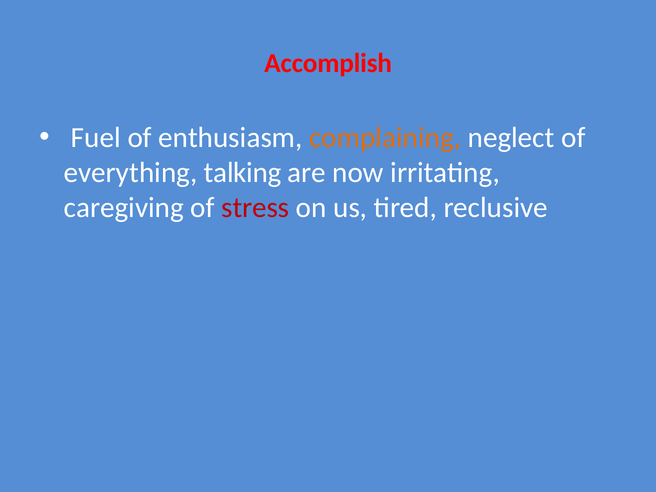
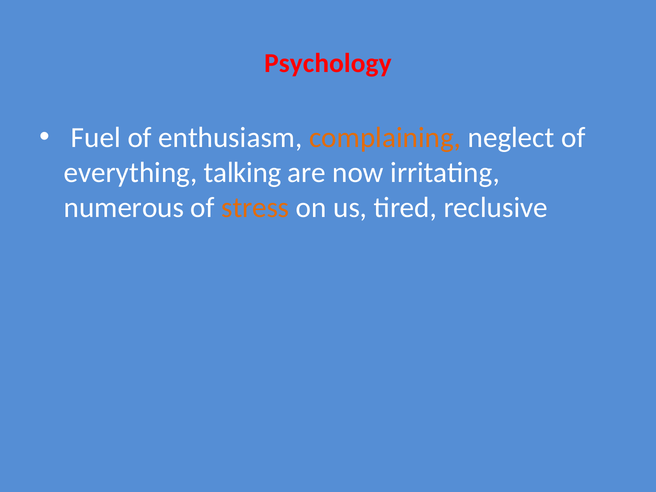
Accomplish: Accomplish -> Psychology
caregiving: caregiving -> numerous
stress colour: red -> orange
